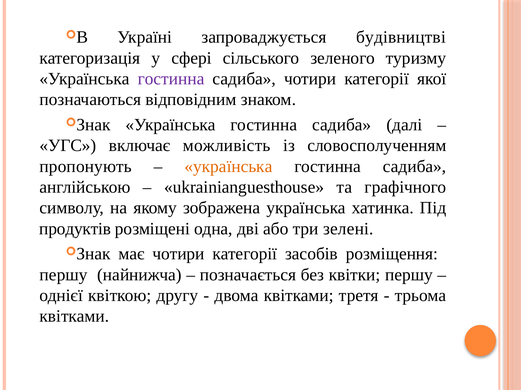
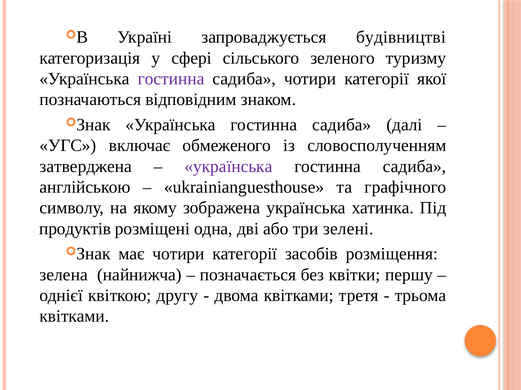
можливість: можливість -> обмеженого
пропонують: пропонують -> затверджена
українська at (229, 167) colour: orange -> purple
першу at (64, 275): першу -> зелена
